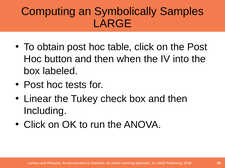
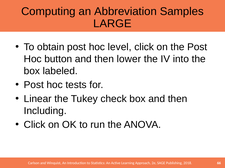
Symbolically: Symbolically -> Abbreviation
table: table -> level
when: when -> lower
